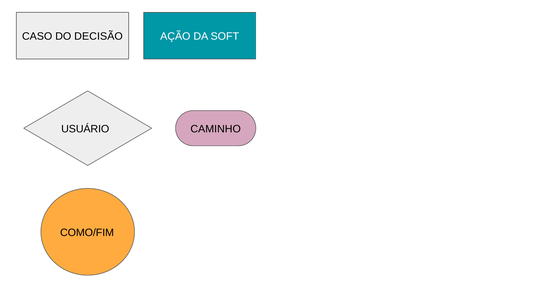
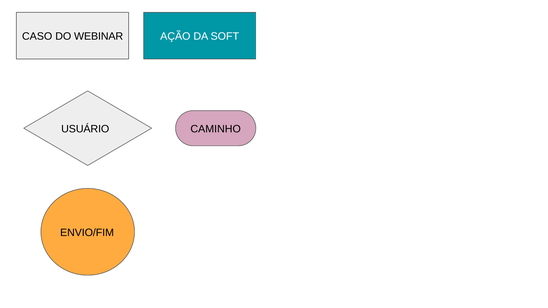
DECISÃO: DECISÃO -> WEBINAR
COMO/FIM: COMO/FIM -> ENVIO/FIM
